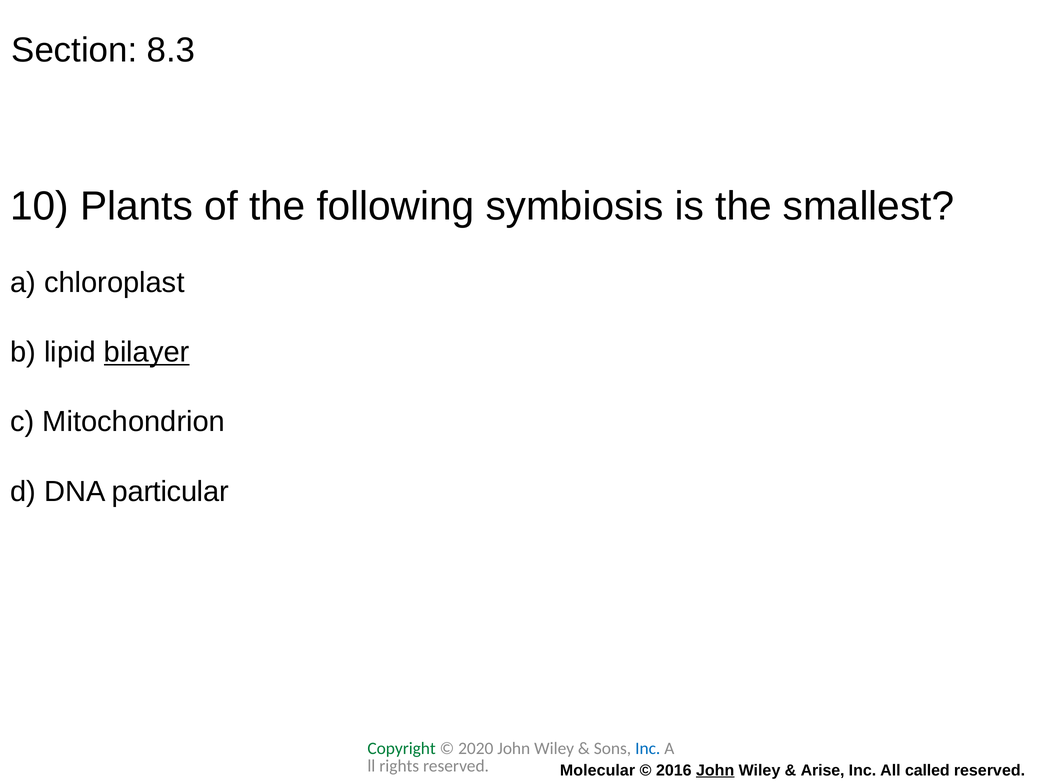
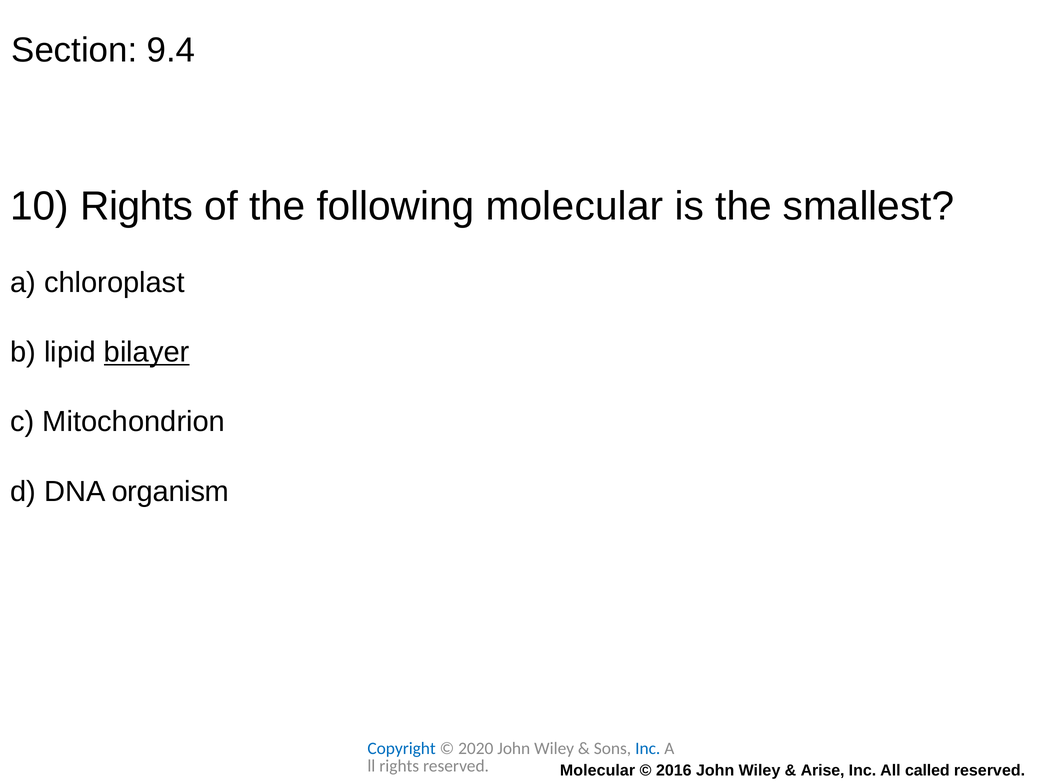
8.3: 8.3 -> 9.4
10 Plants: Plants -> Rights
following symbiosis: symbiosis -> molecular
particular: particular -> organism
Copyright colour: green -> blue
John at (715, 770) underline: present -> none
